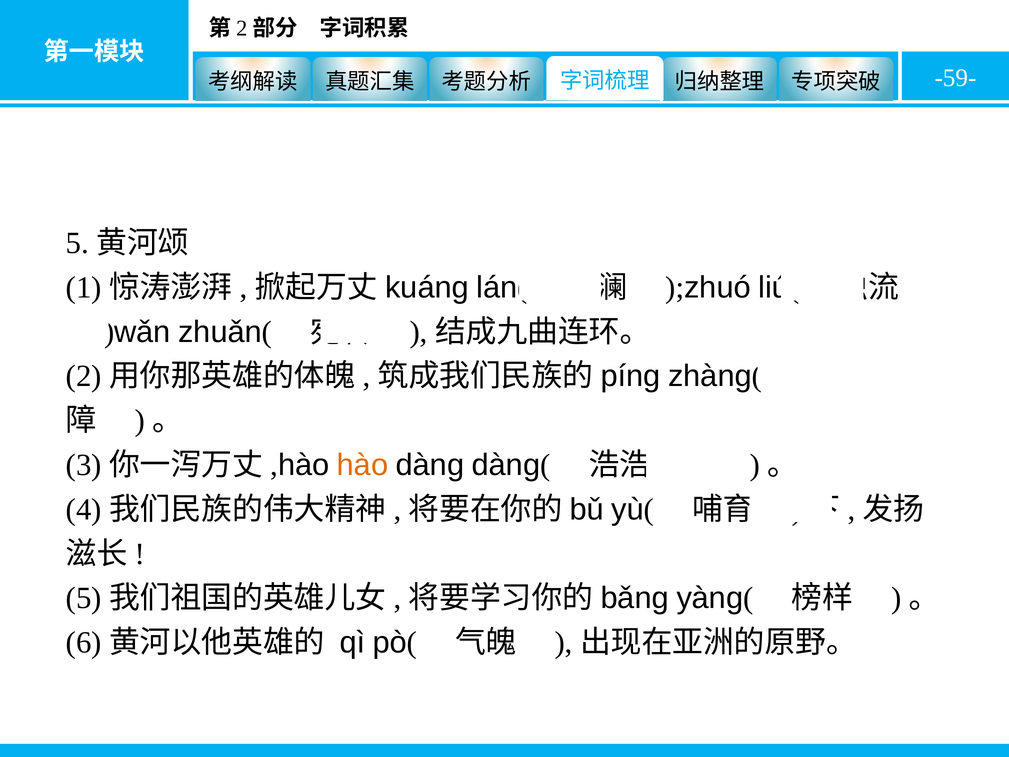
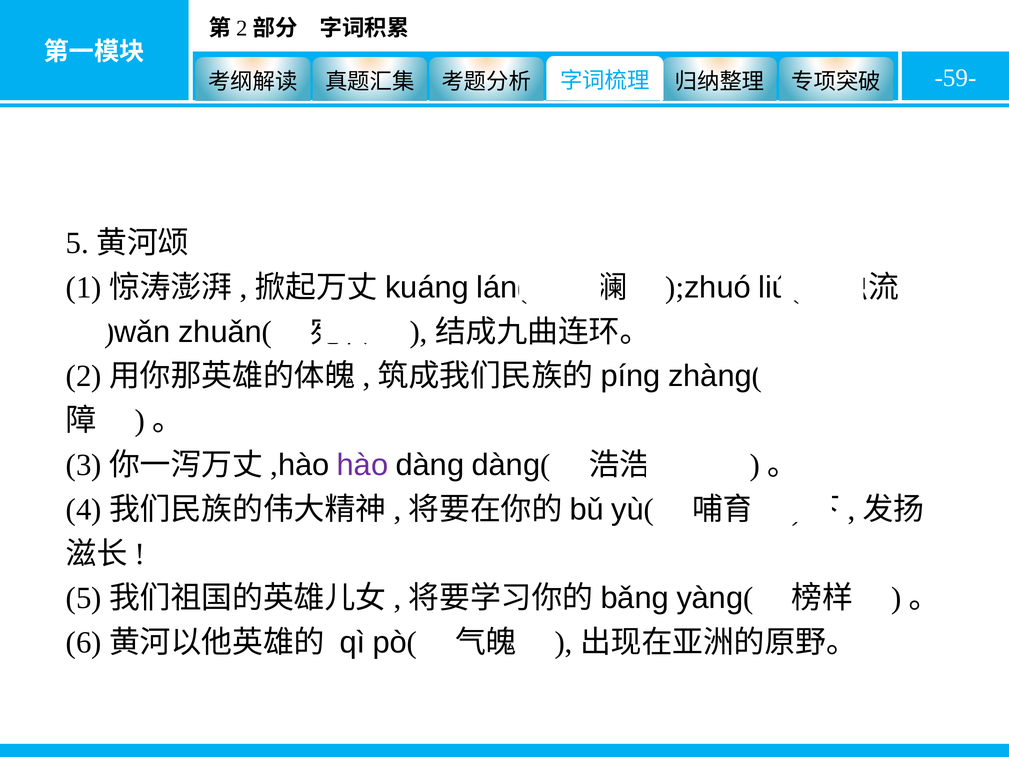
hào colour: orange -> purple
